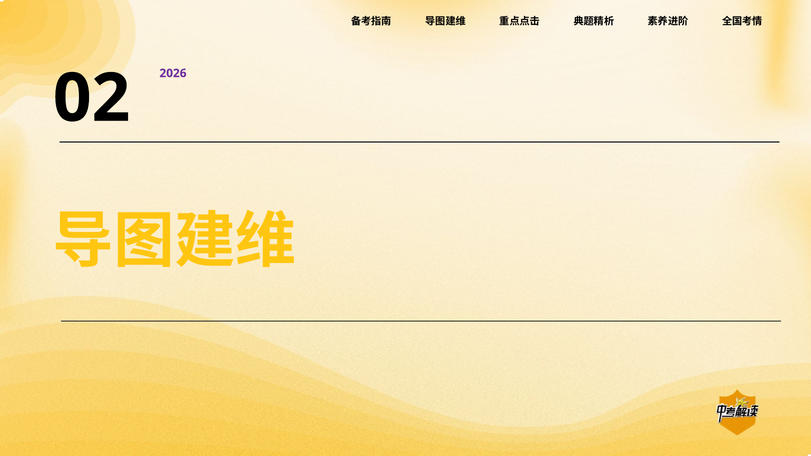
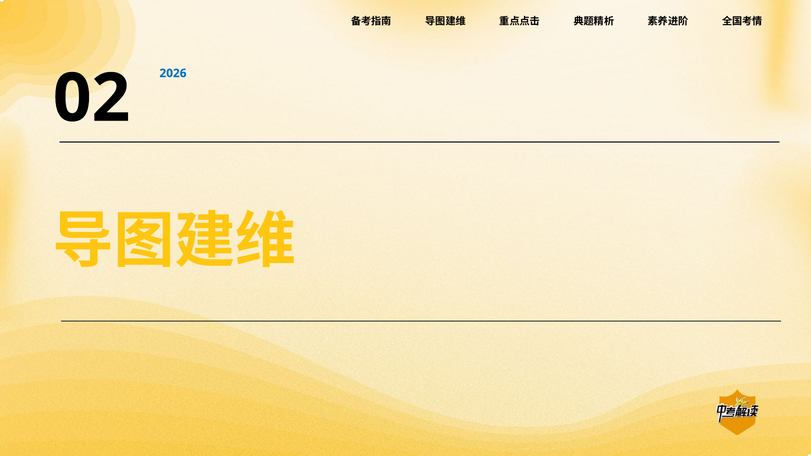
2026 colour: purple -> blue
